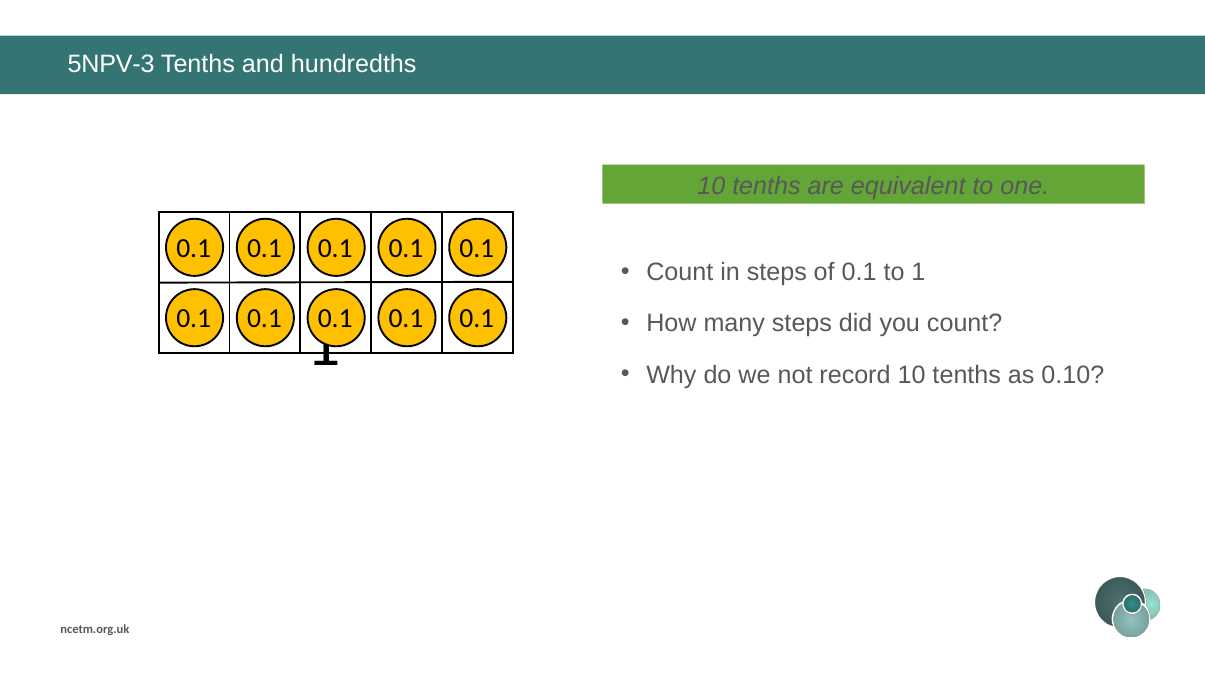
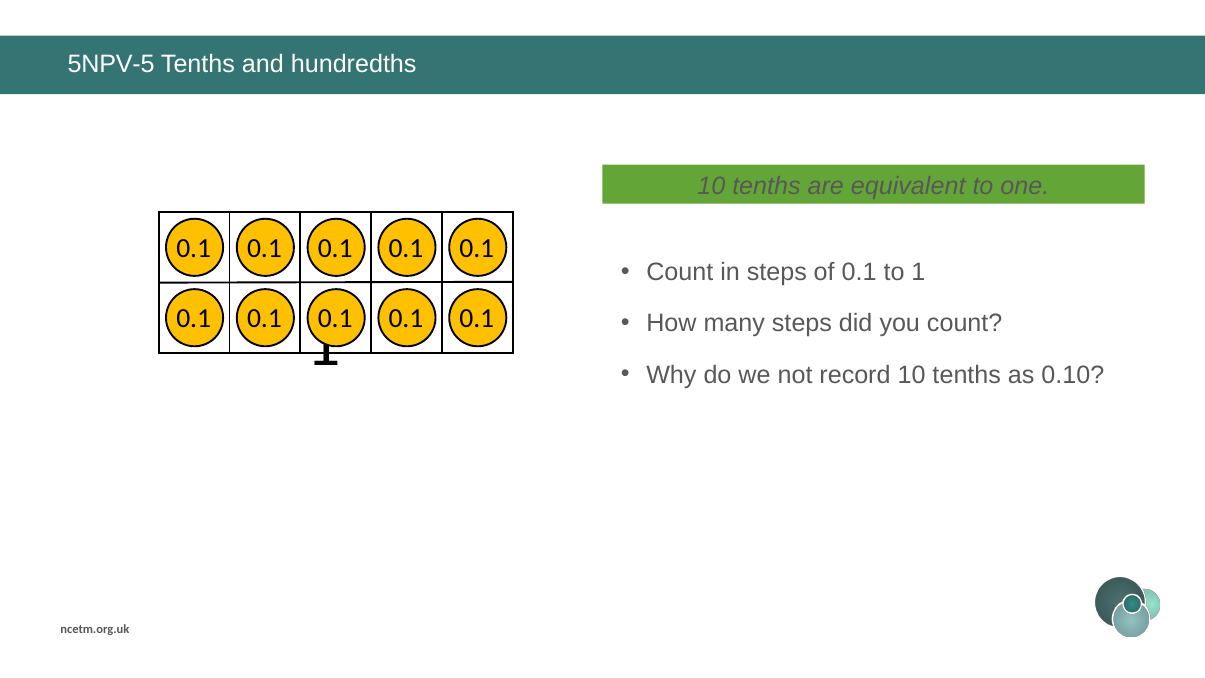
5NPV-3: 5NPV-3 -> 5NPV-5
